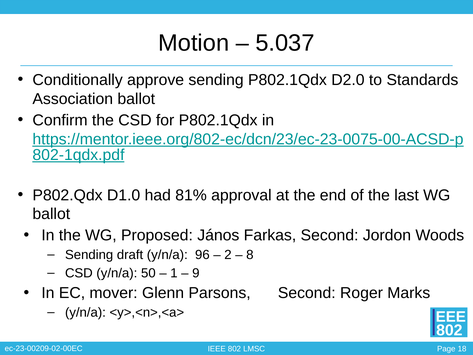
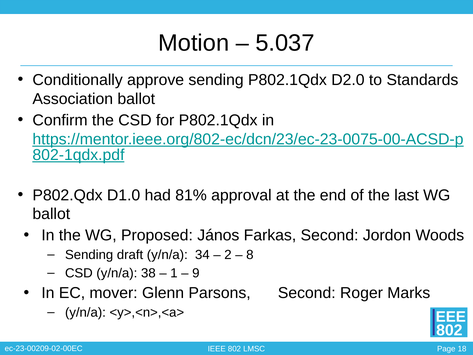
96: 96 -> 34
50: 50 -> 38
